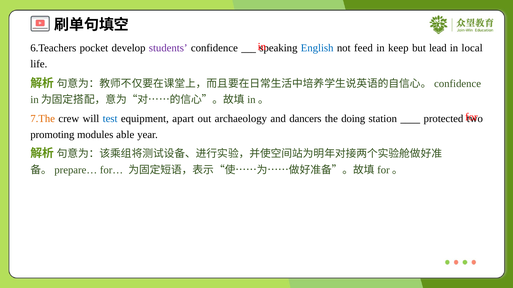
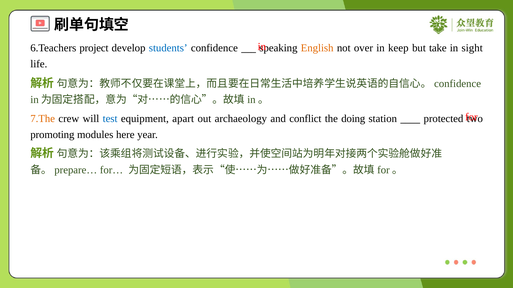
pocket: pocket -> project
students colour: purple -> blue
English colour: blue -> orange
feed: feed -> over
lead: lead -> take
local: local -> sight
dancers: dancers -> conflict
able: able -> here
